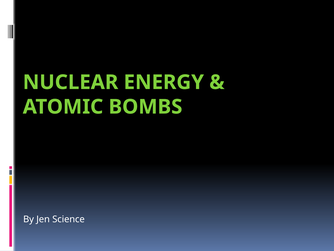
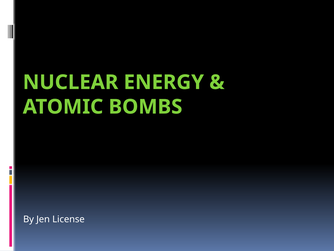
Science: Science -> License
